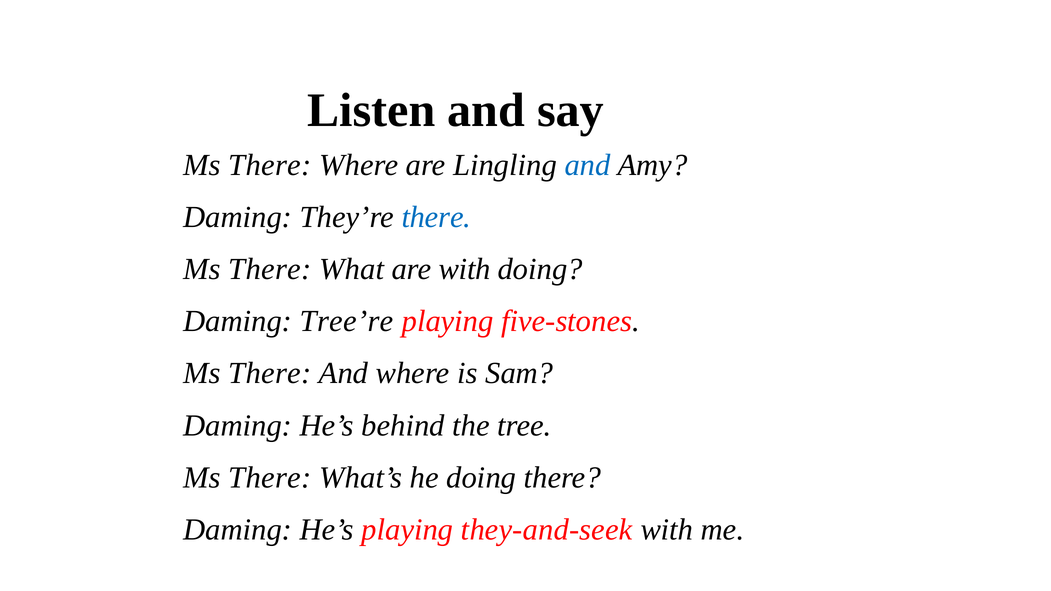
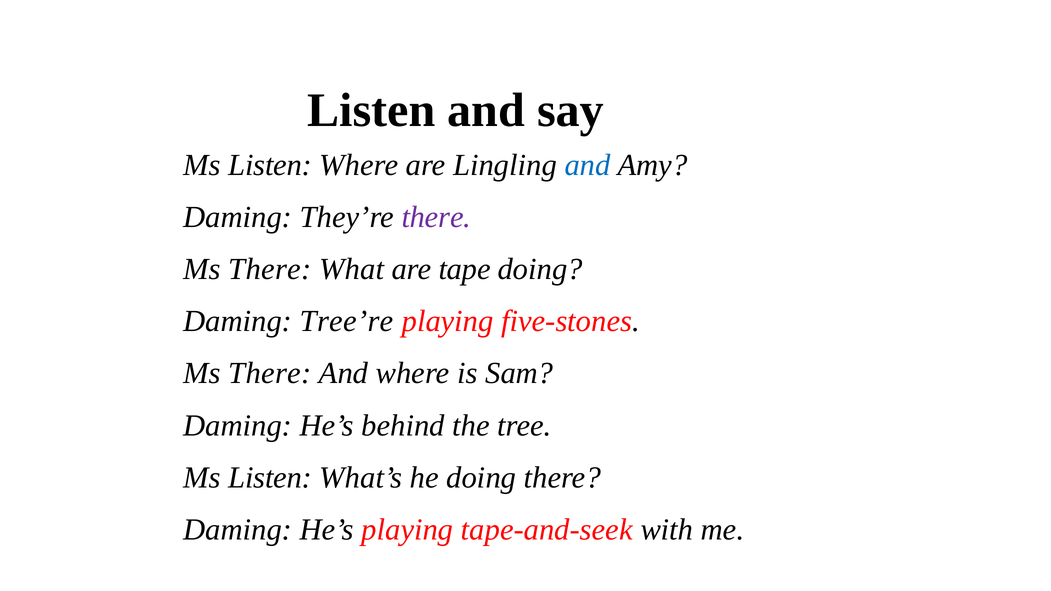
There at (270, 165): There -> Listen
there at (436, 217) colour: blue -> purple
are with: with -> tape
There at (270, 478): There -> Listen
they-and-seek: they-and-seek -> tape-and-seek
